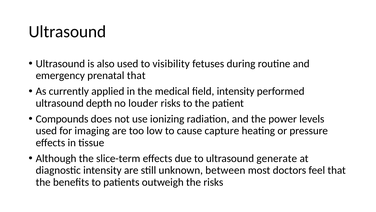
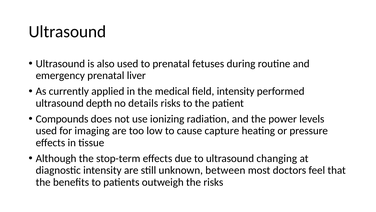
to visibility: visibility -> prenatal
prenatal that: that -> liver
louder: louder -> details
slice-term: slice-term -> stop-term
generate: generate -> changing
